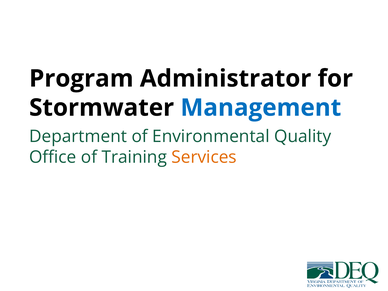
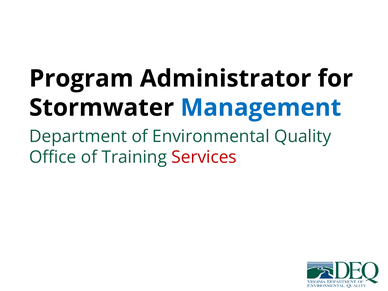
Services colour: orange -> red
